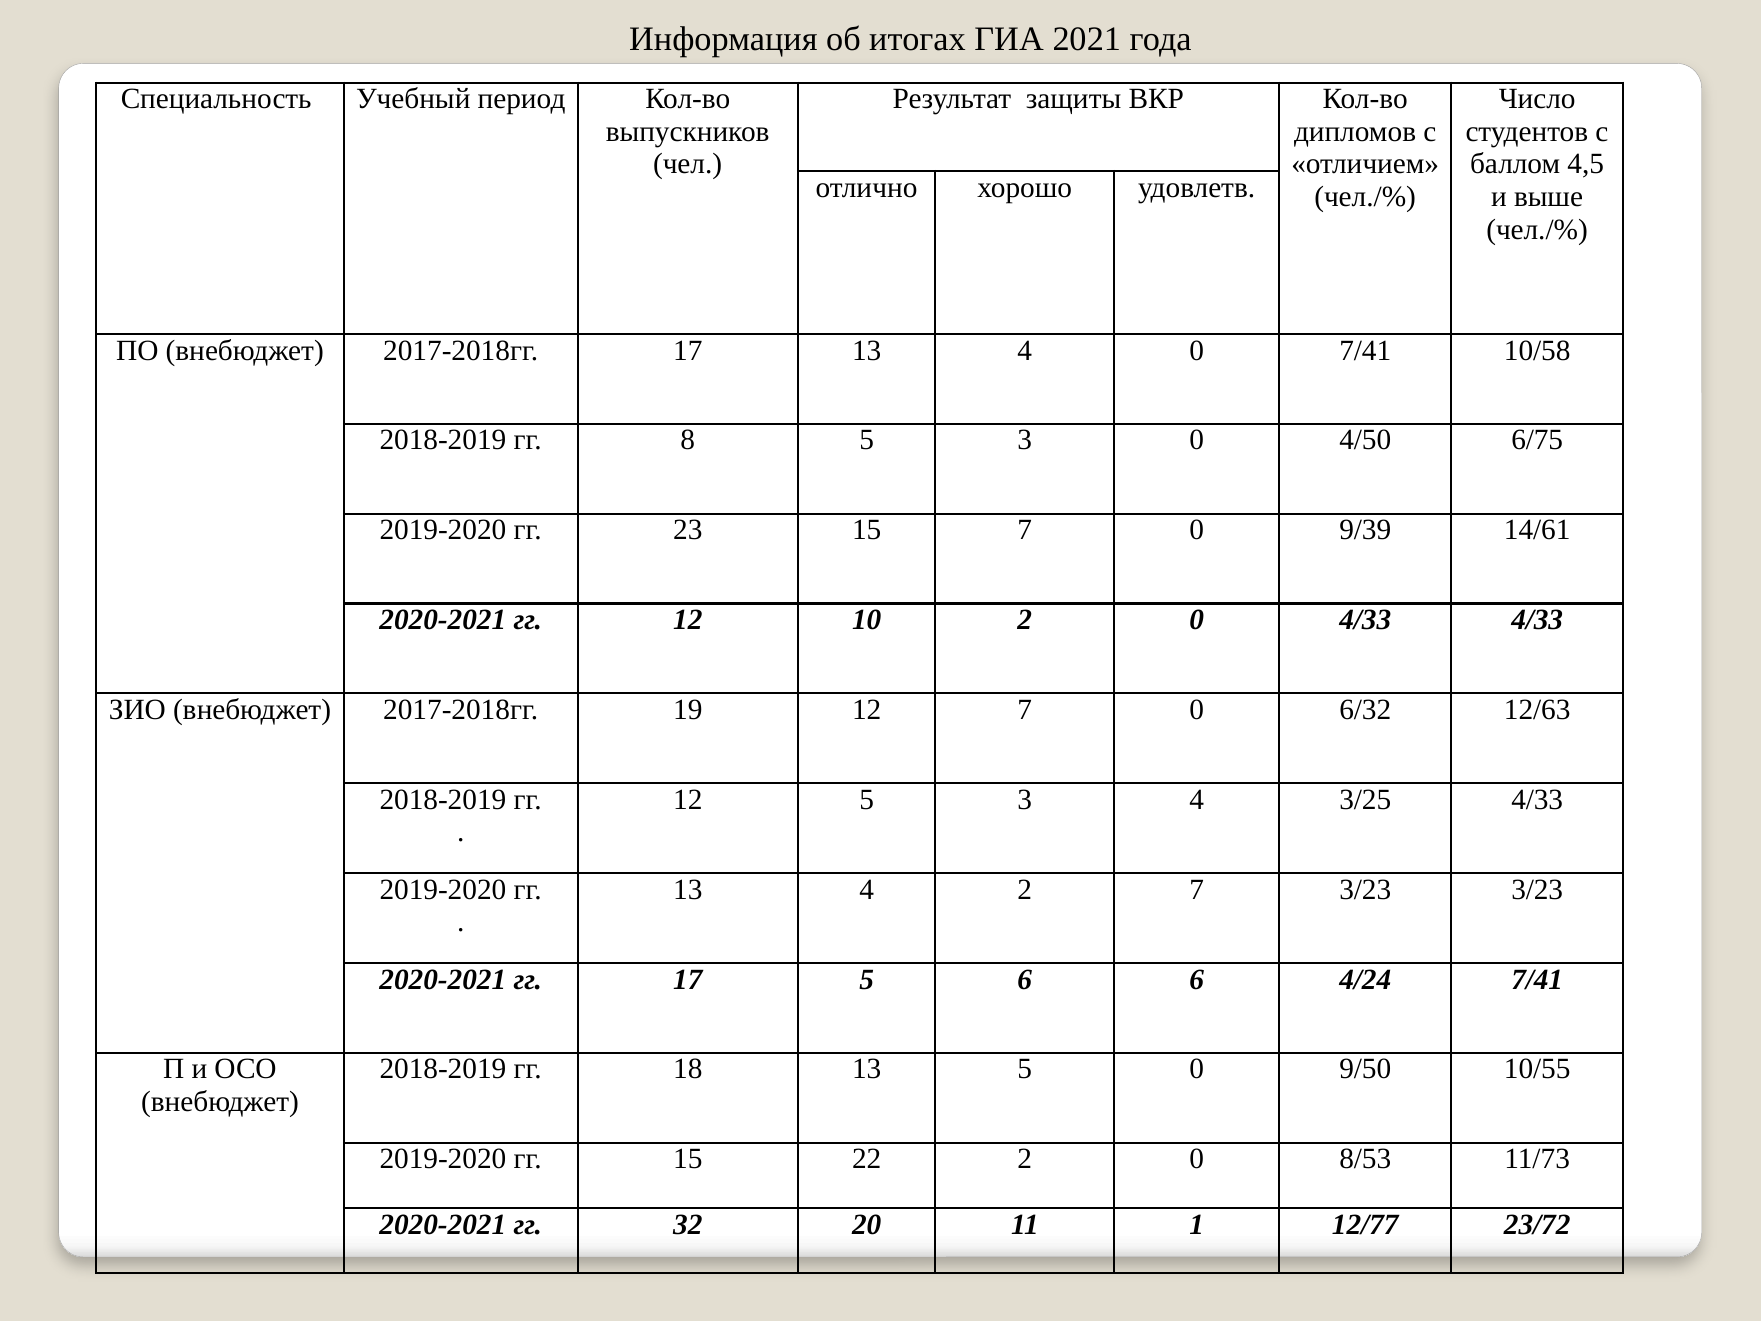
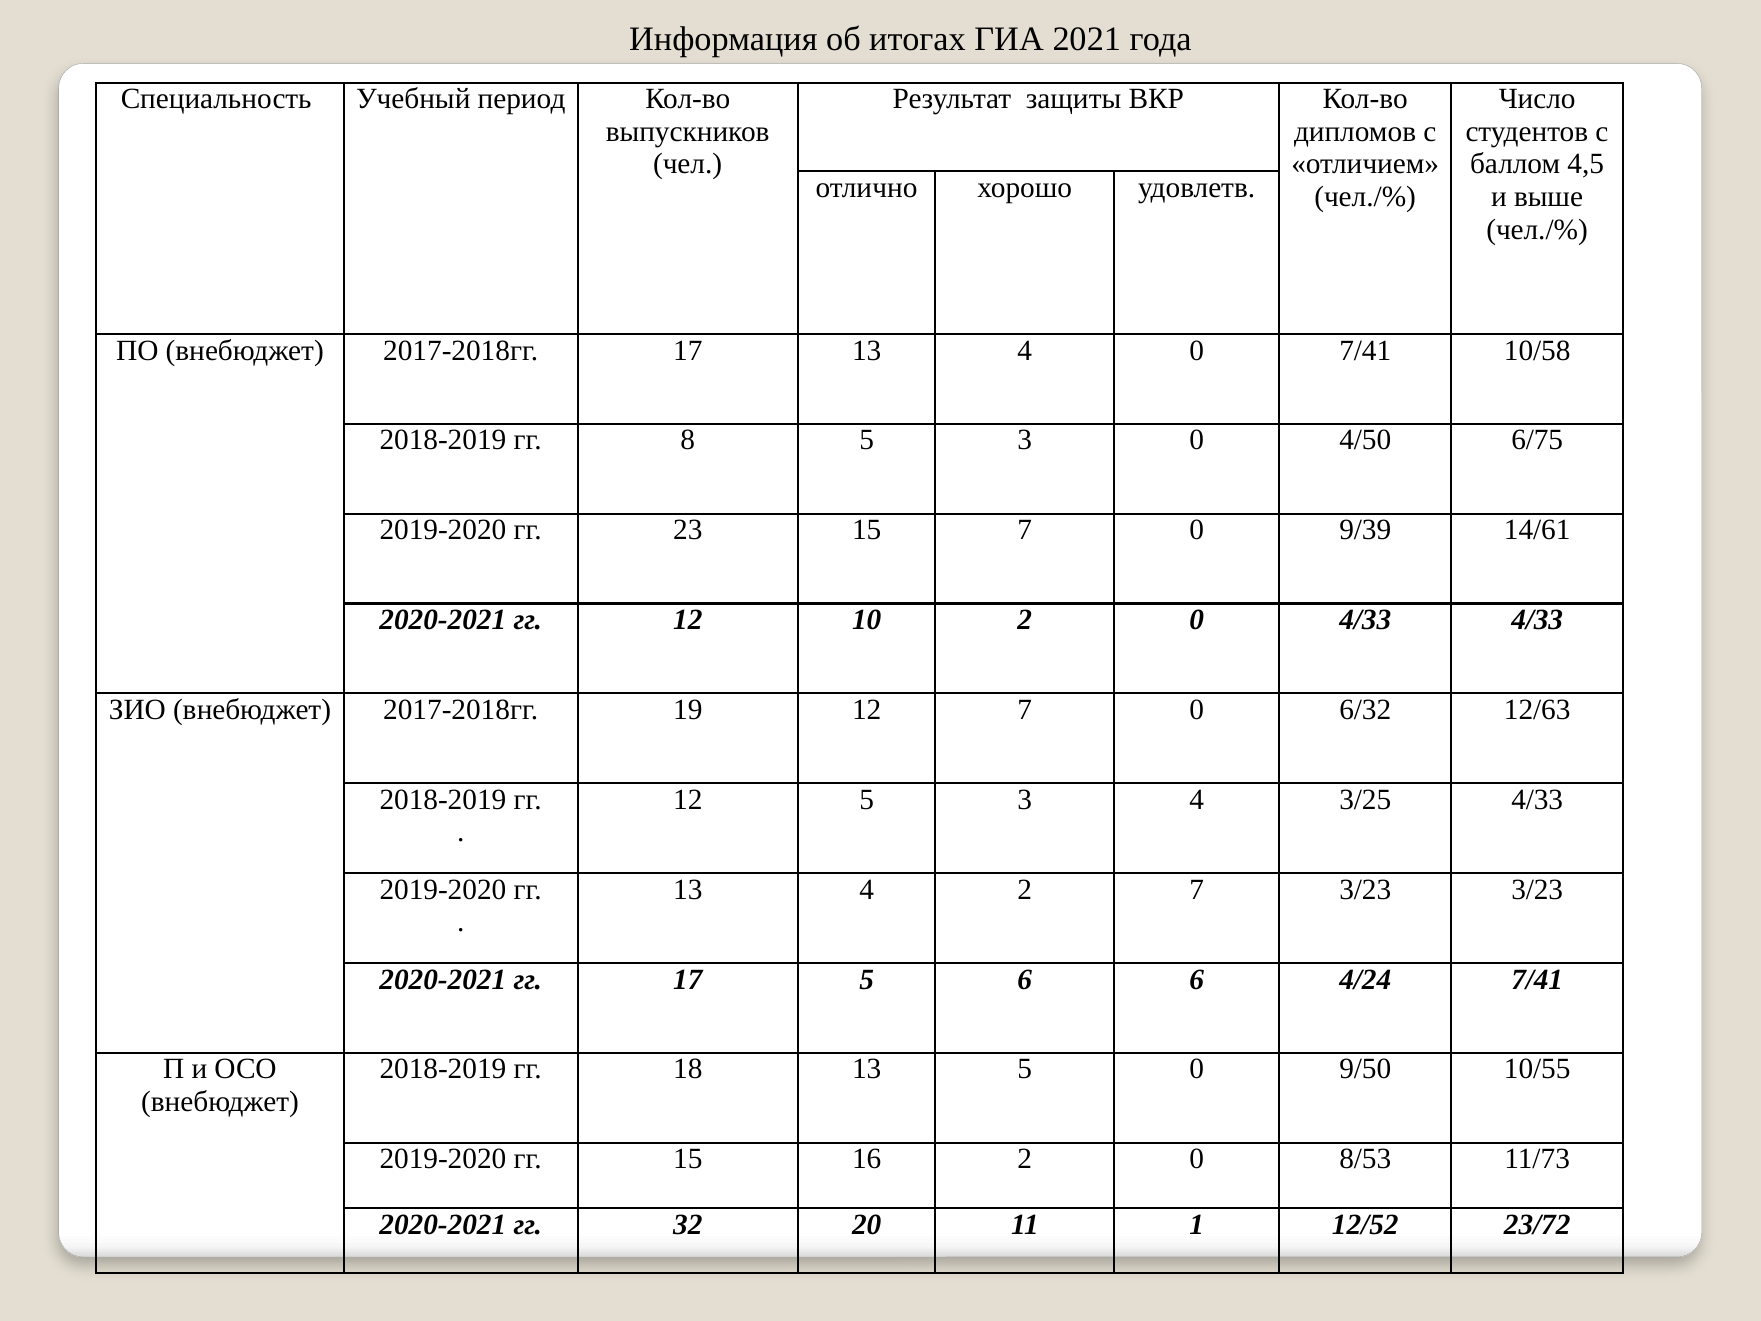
22: 22 -> 16
12/77: 12/77 -> 12/52
